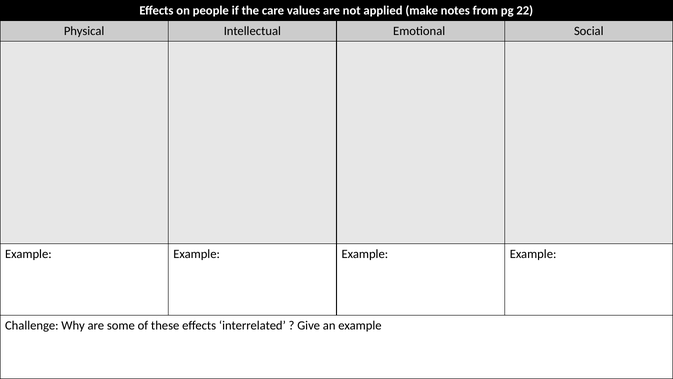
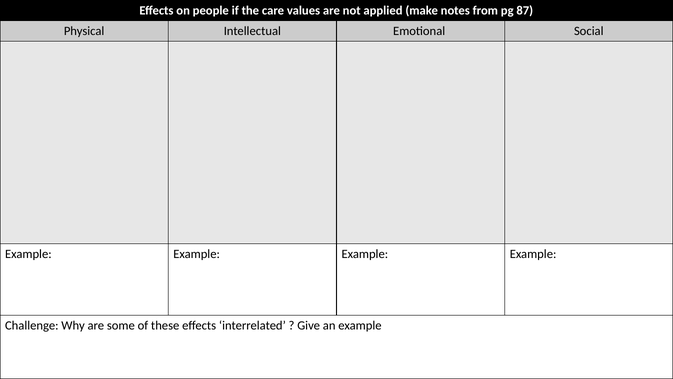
22: 22 -> 87
